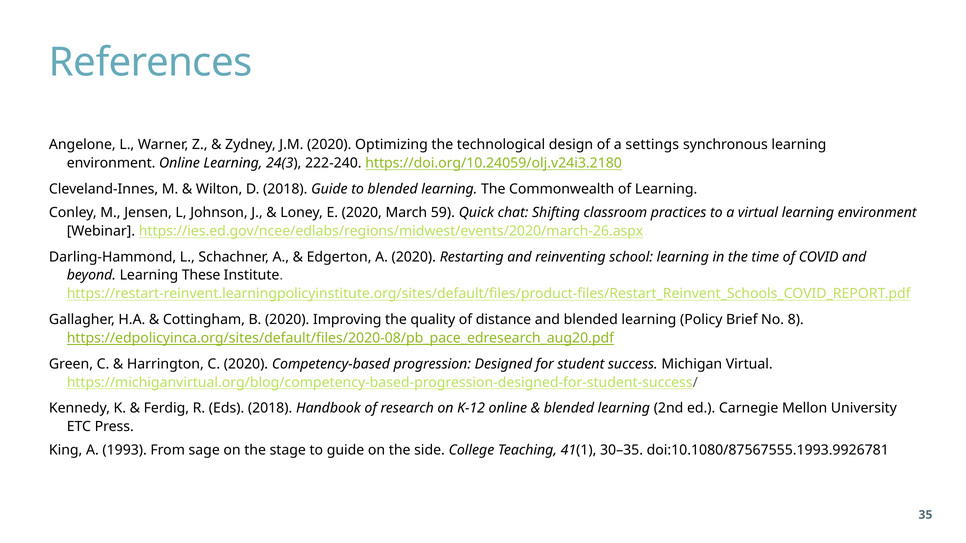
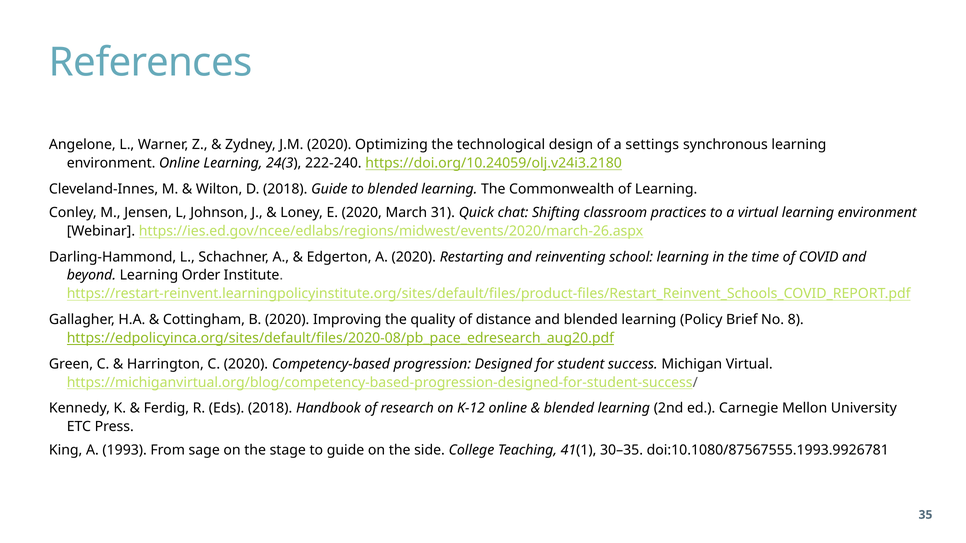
59: 59 -> 31
These: These -> Order
